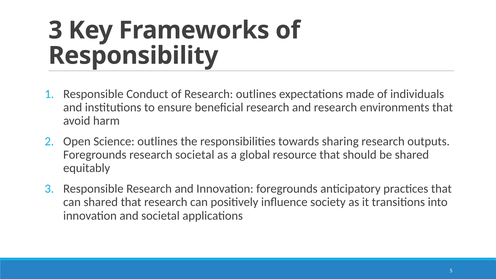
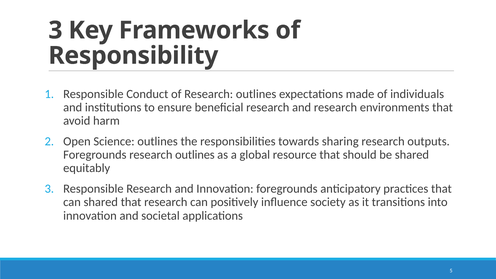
Foregrounds research societal: societal -> outlines
